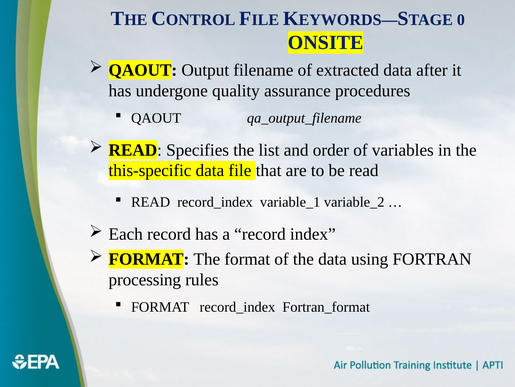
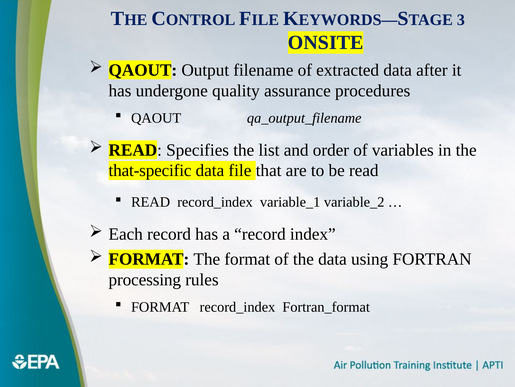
0: 0 -> 3
this-specific: this-specific -> that-specific
